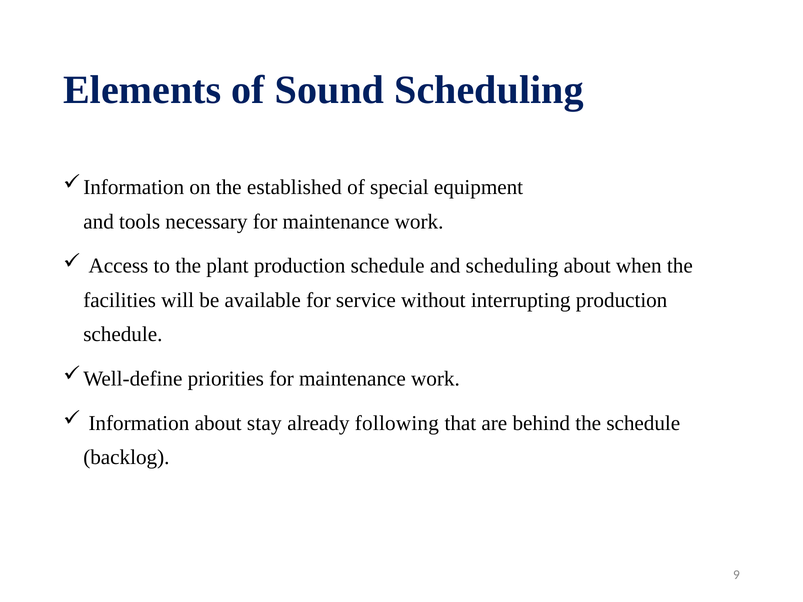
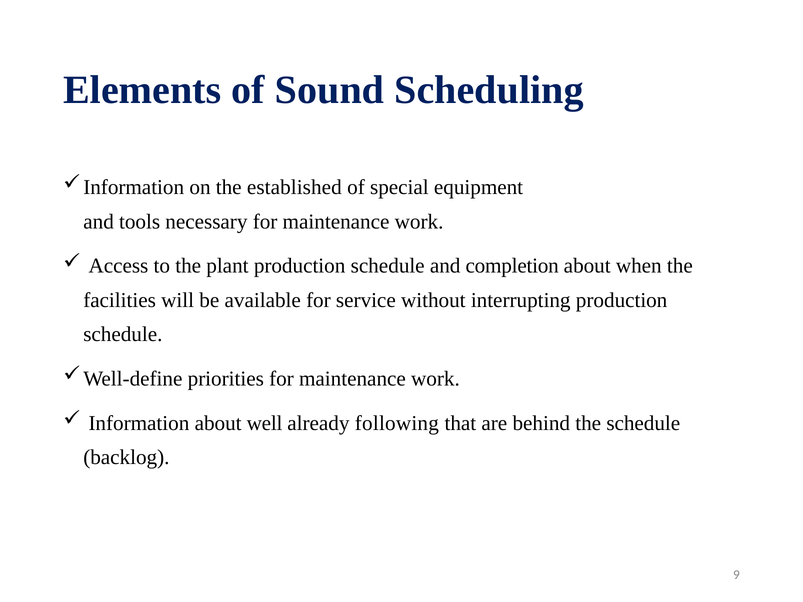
and scheduling: scheduling -> completion
stay: stay -> well
